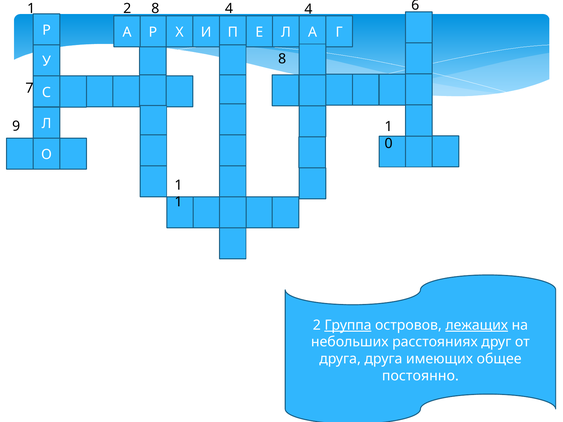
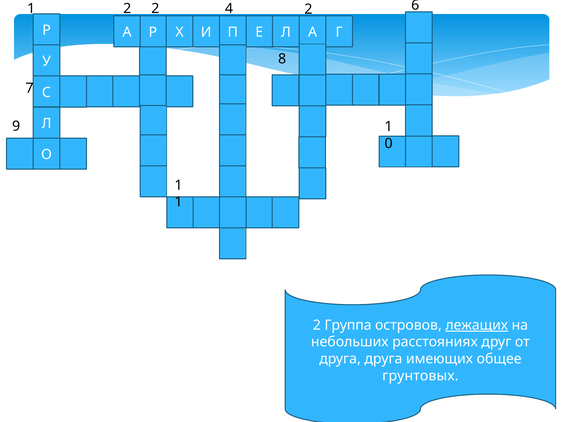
2 8: 8 -> 2
4 4: 4 -> 2
Группа underline: present -> none
постоянно: постоянно -> грунтовых
